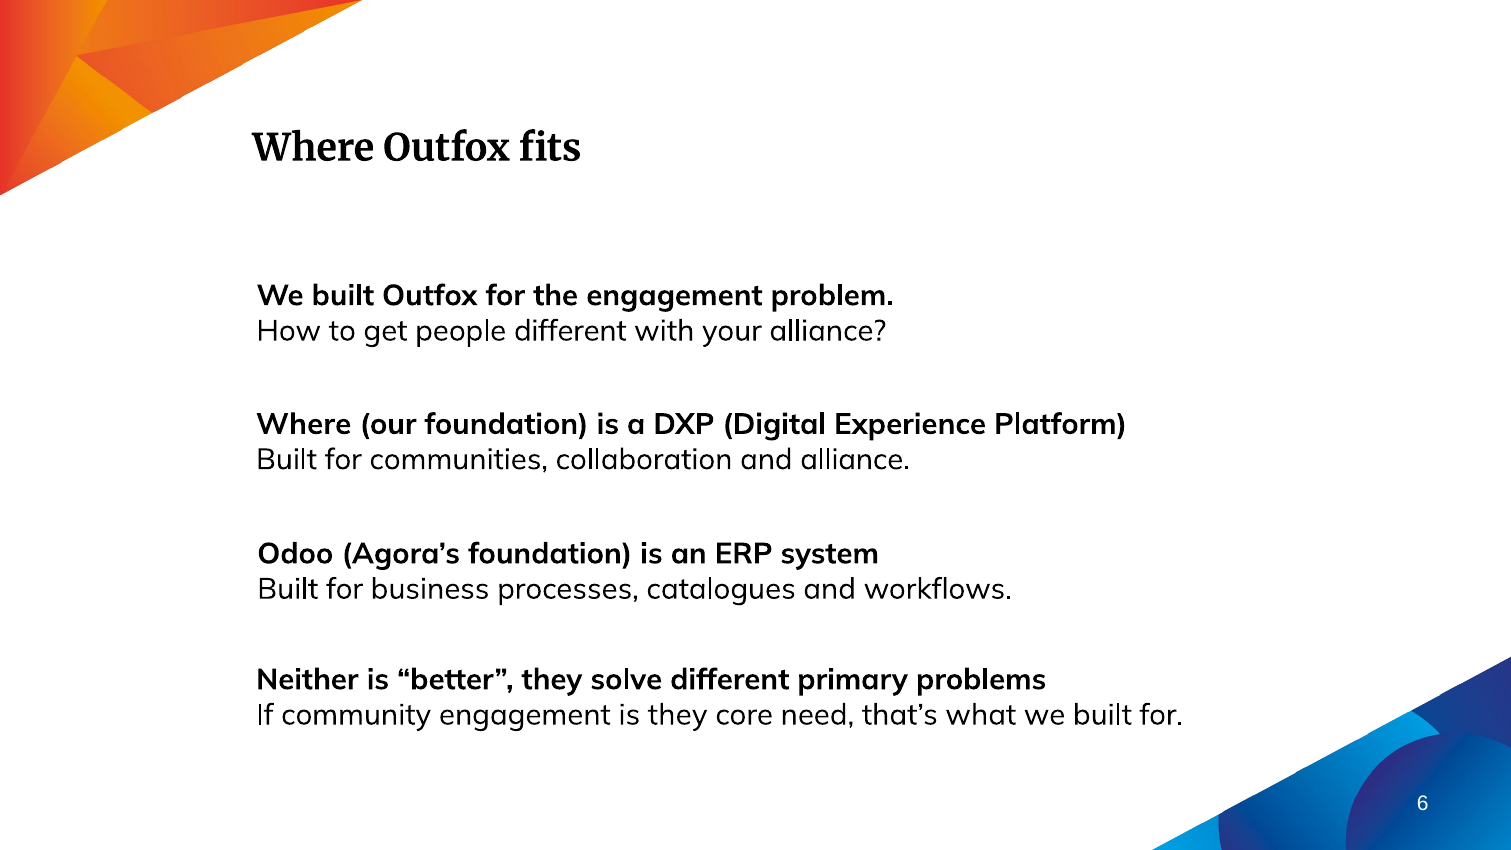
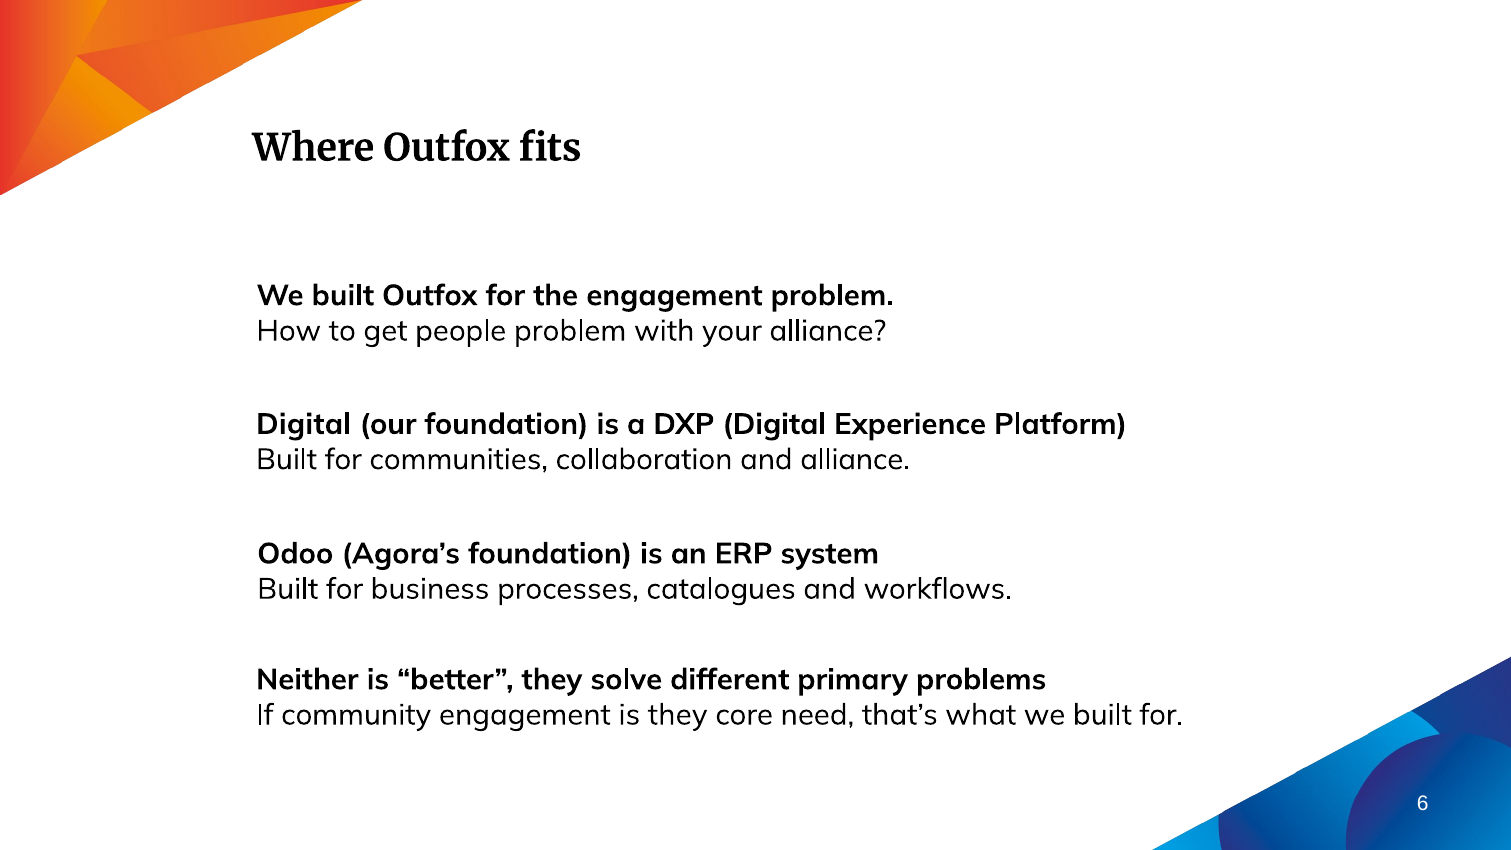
people different: different -> problem
Where at (304, 424): Where -> Digital
